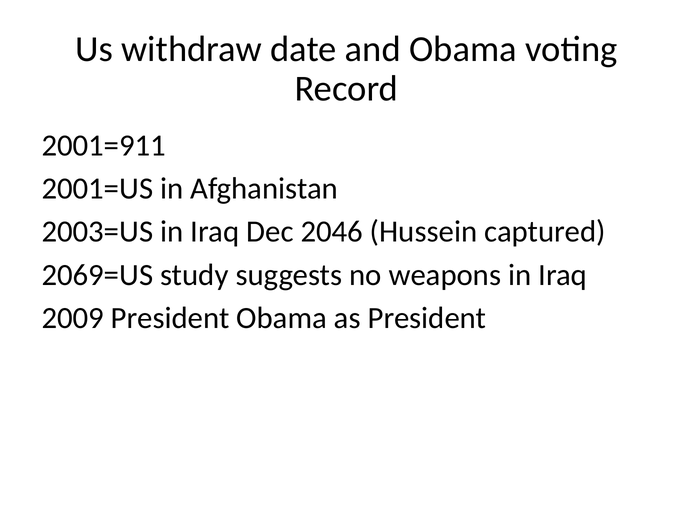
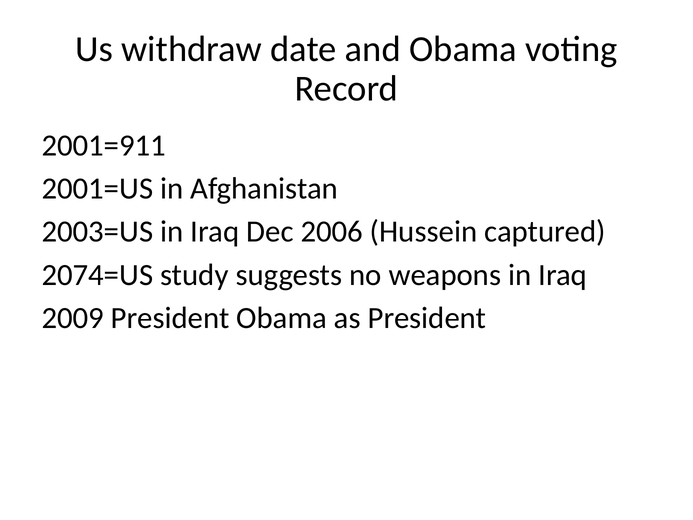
2046: 2046 -> 2006
2069=US: 2069=US -> 2074=US
